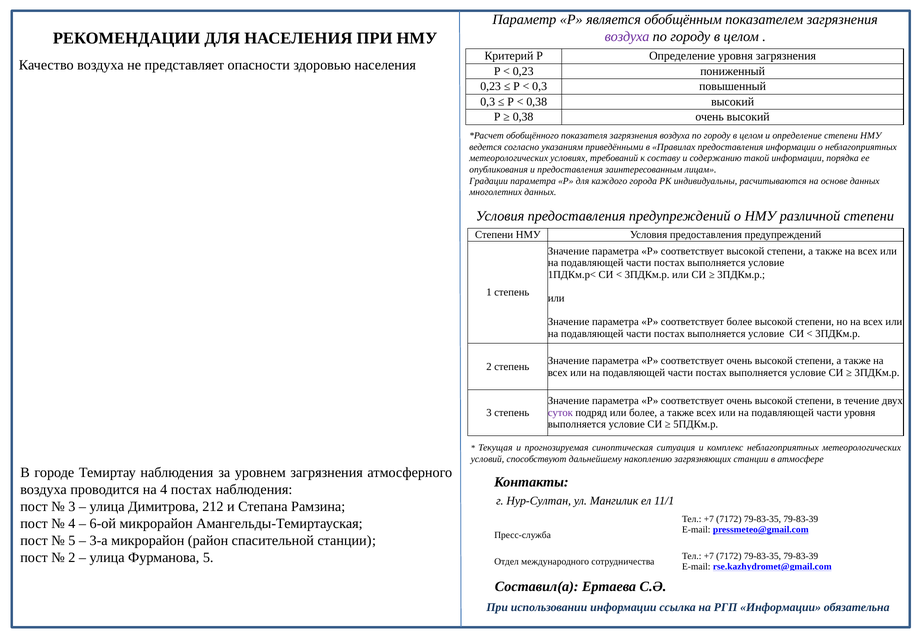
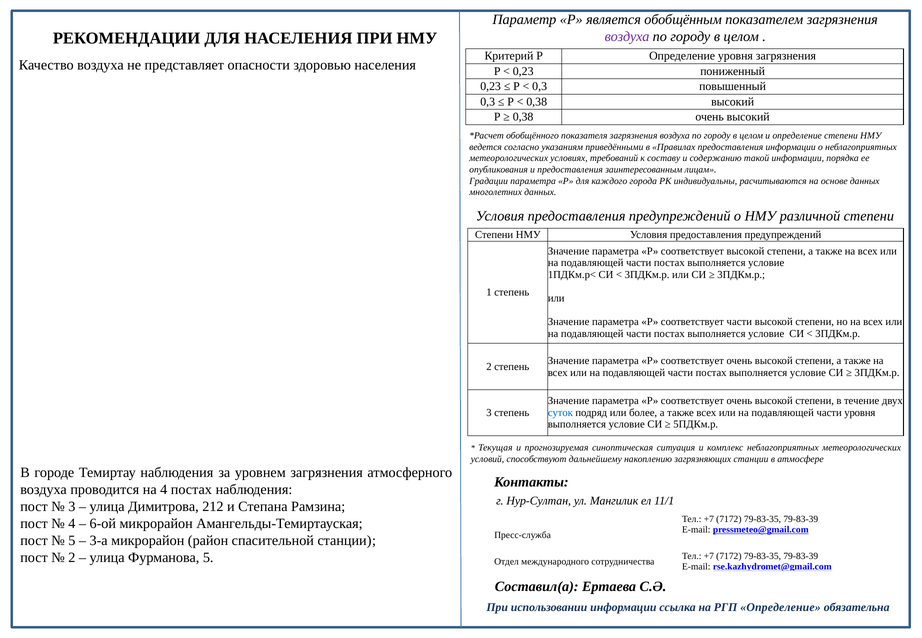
соответствует более: более -> части
суток colour: purple -> blue
РГП Информации: Информации -> Определение
